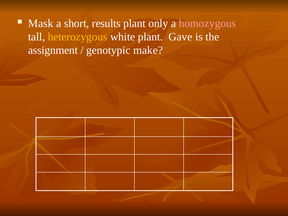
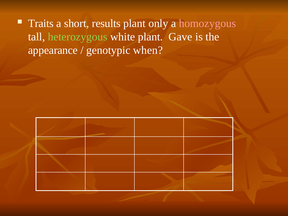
Mask: Mask -> Traits
heterozygous colour: yellow -> light green
assignment: assignment -> appearance
make: make -> when
